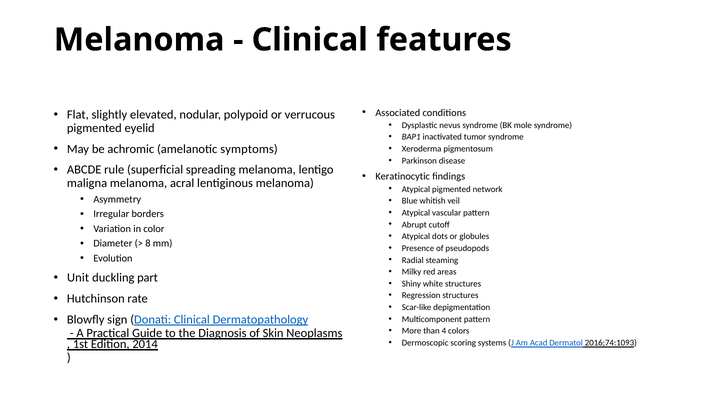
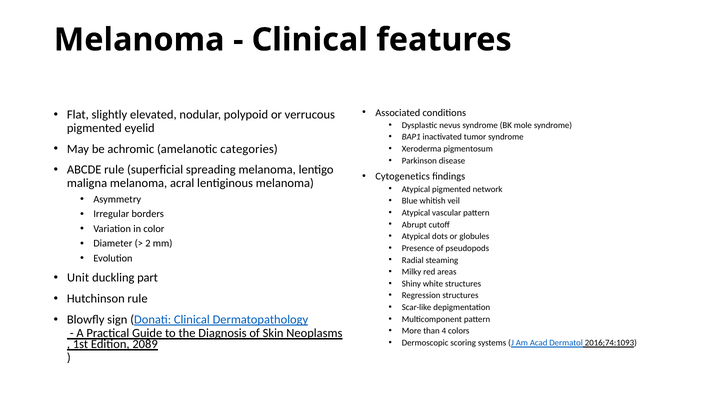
symptoms: symptoms -> categories
Keratinocytic: Keratinocytic -> Cytogenetics
8: 8 -> 2
Hutchinson rate: rate -> rule
2014: 2014 -> 2089
